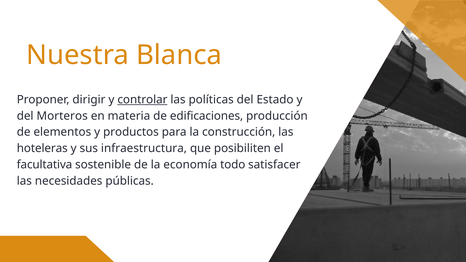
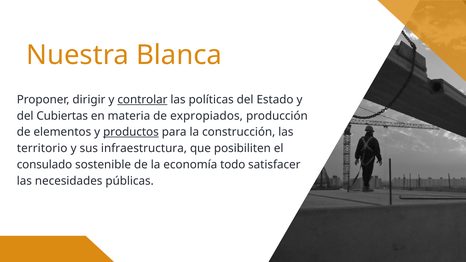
Morteros: Morteros -> Cubiertas
edificaciones: edificaciones -> expropiados
productos underline: none -> present
hoteleras: hoteleras -> territorio
facultativa: facultativa -> consulado
